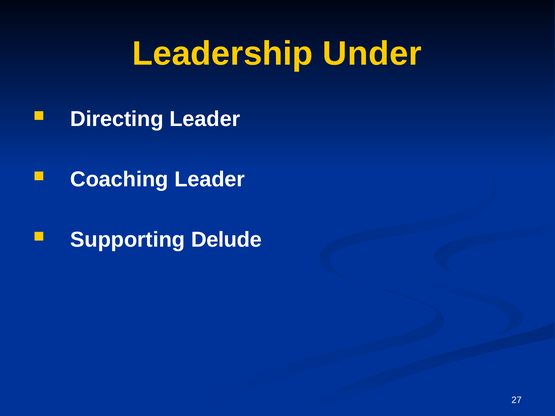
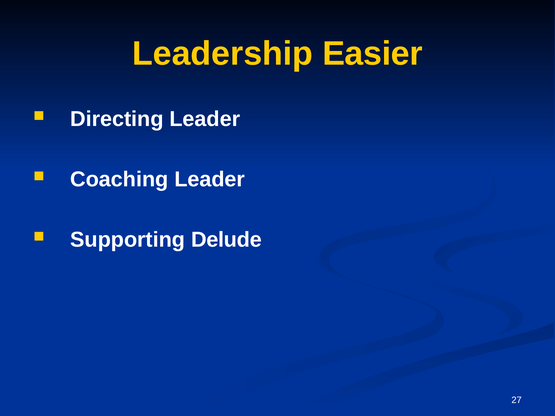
Under: Under -> Easier
